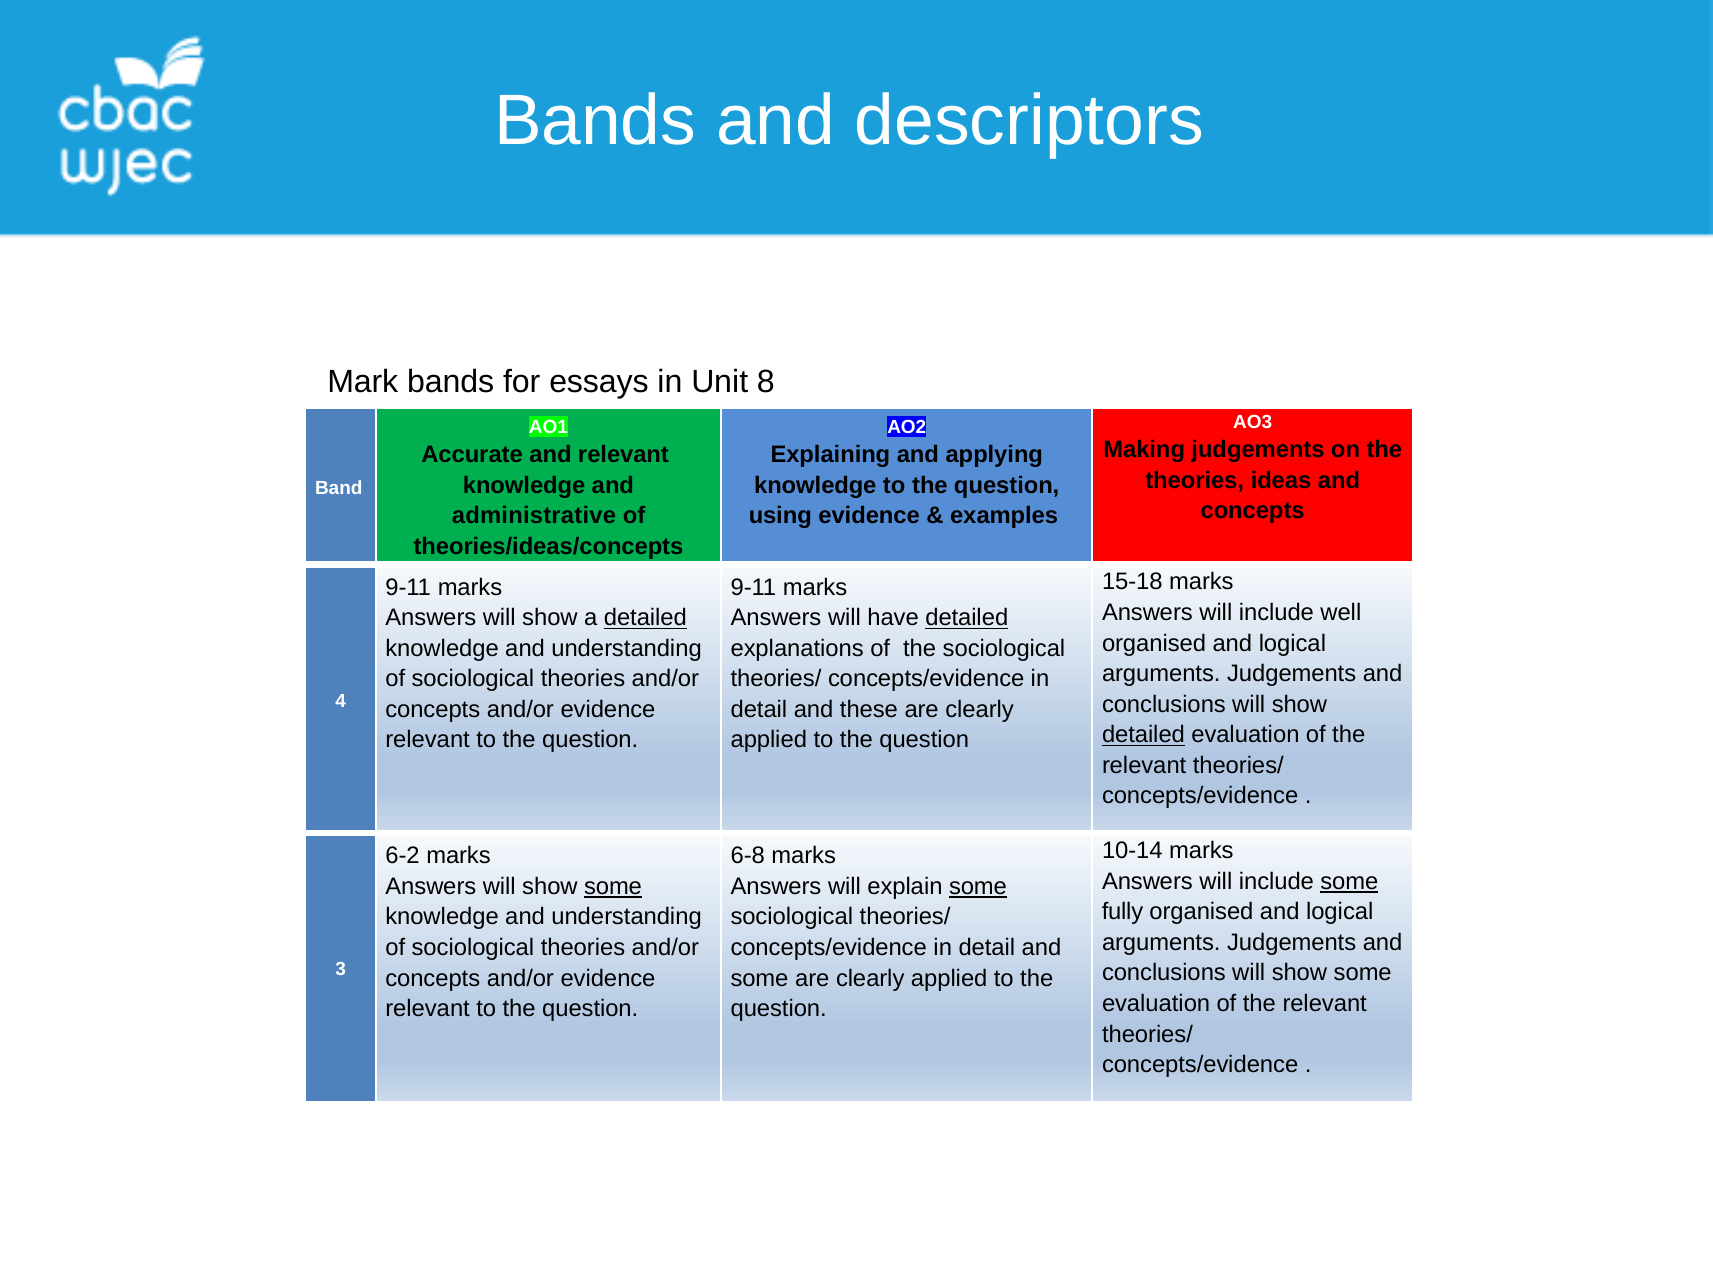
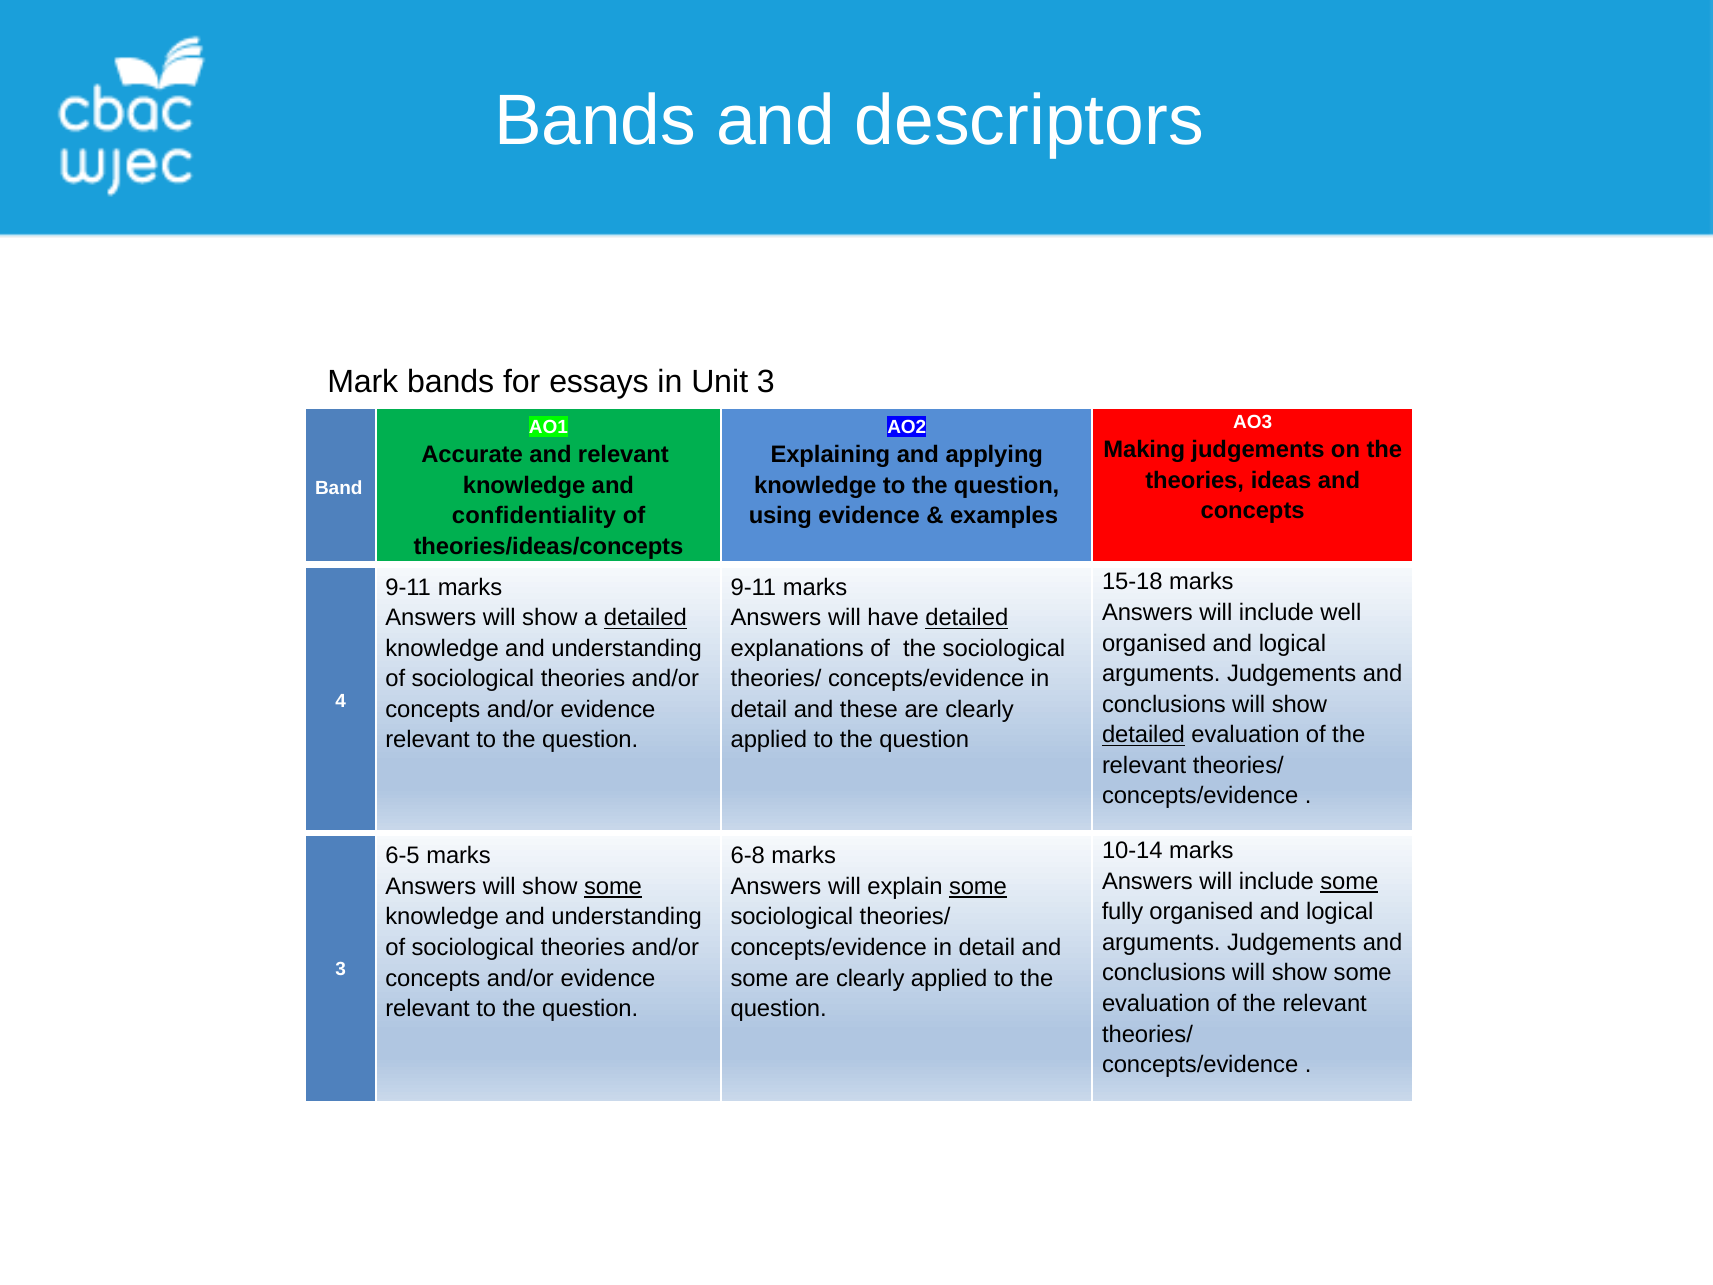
Unit 8: 8 -> 3
administrative: administrative -> confidentiality
6-2: 6-2 -> 6-5
